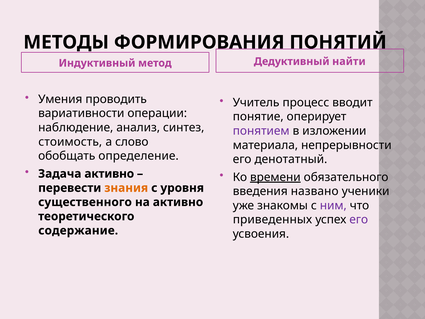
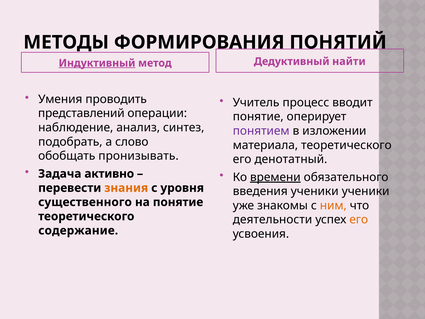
Индуктивный underline: none -> present
вариативности: вариативности -> представлений
стоимость: стоимость -> подобрать
материала непрерывности: непрерывности -> теоретического
определение: определение -> пронизывать
введения названо: названо -> ученики
на активно: активно -> понятие
ним colour: purple -> orange
приведенных: приведенных -> деятельности
его at (359, 220) colour: purple -> orange
